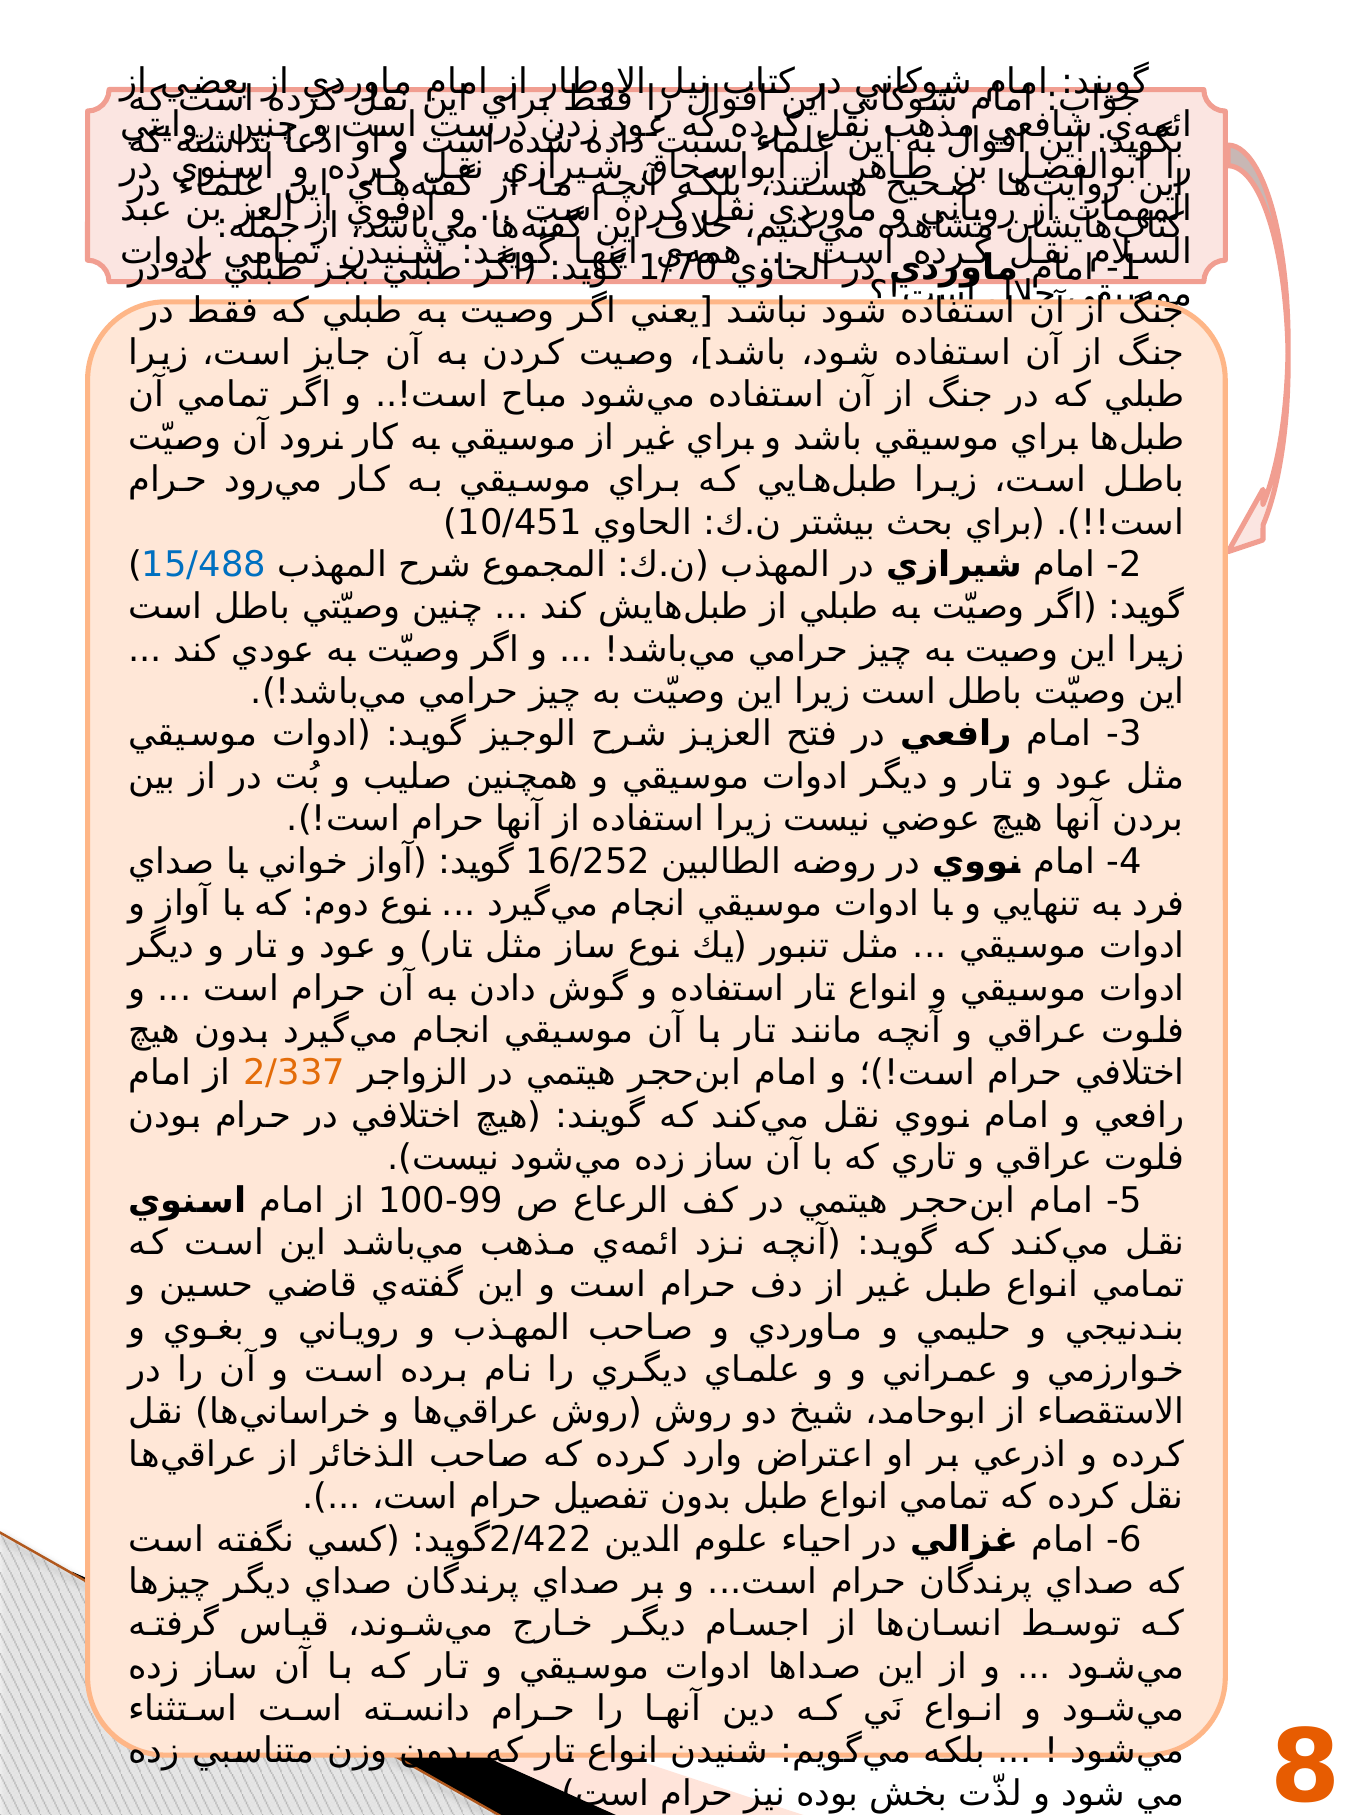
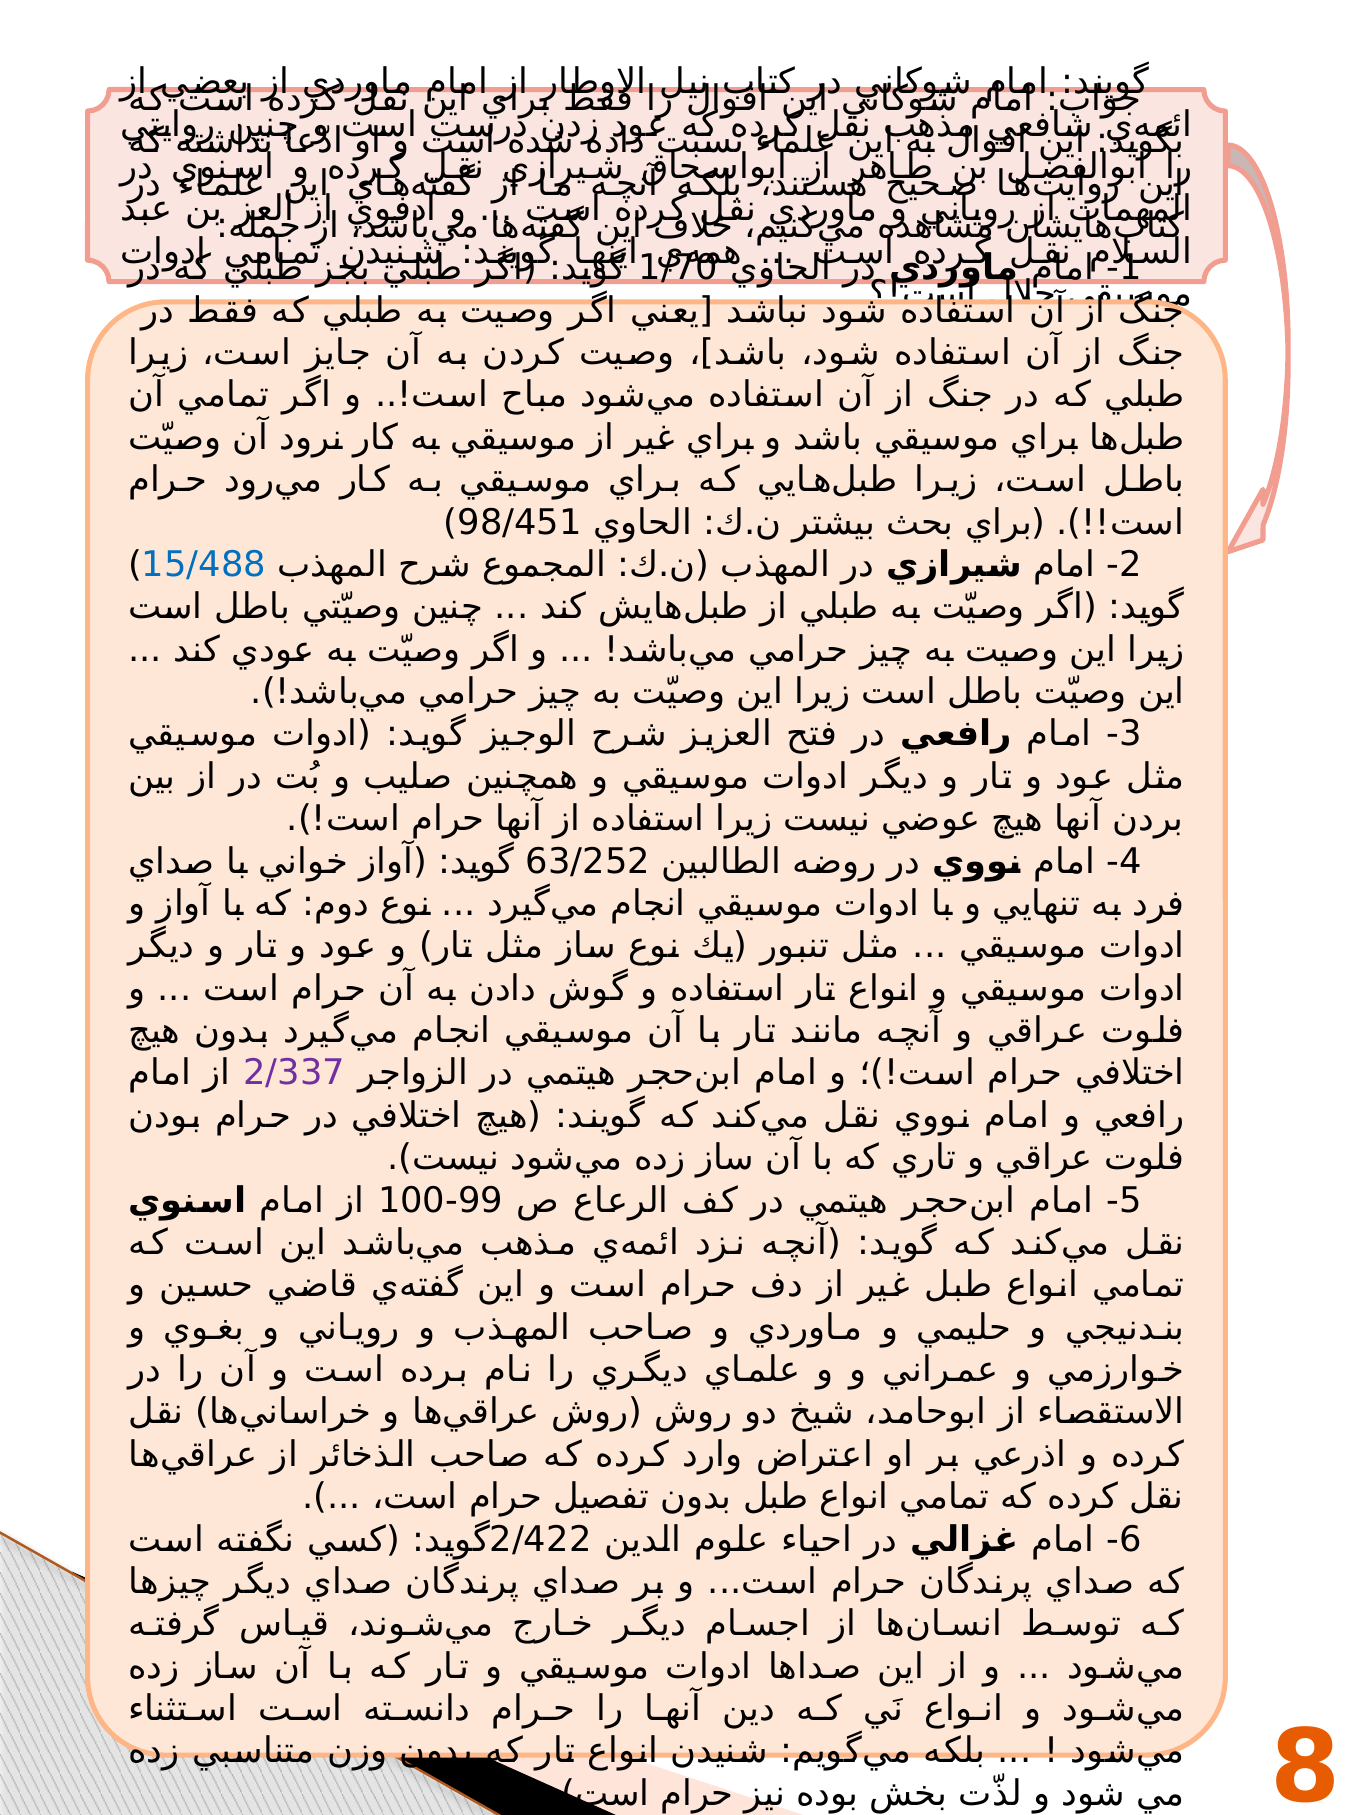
10/451: 10/451 -> 98/451
16/252: 16/252 -> 63/252
2/337 colour: orange -> purple
